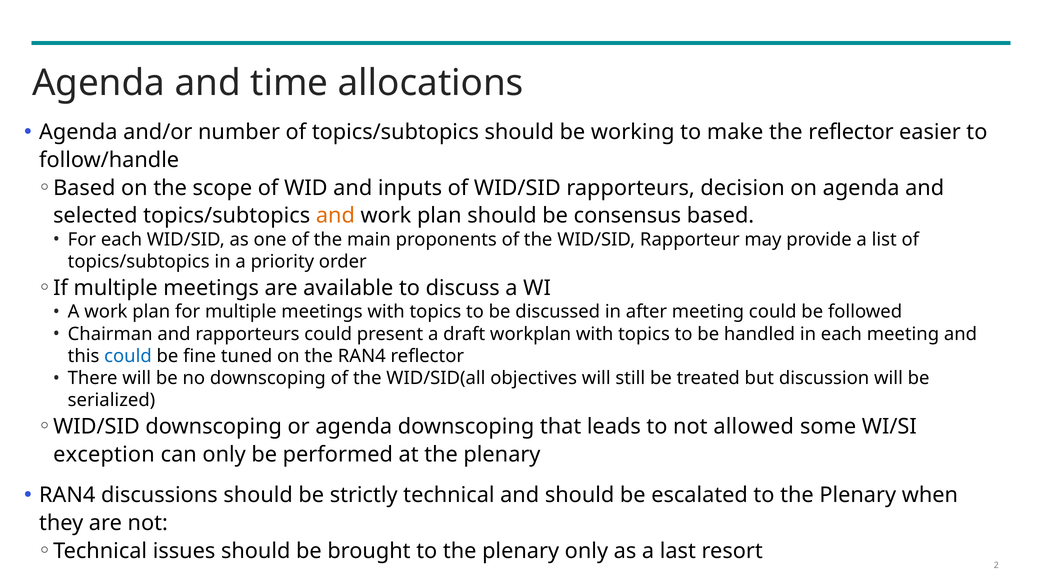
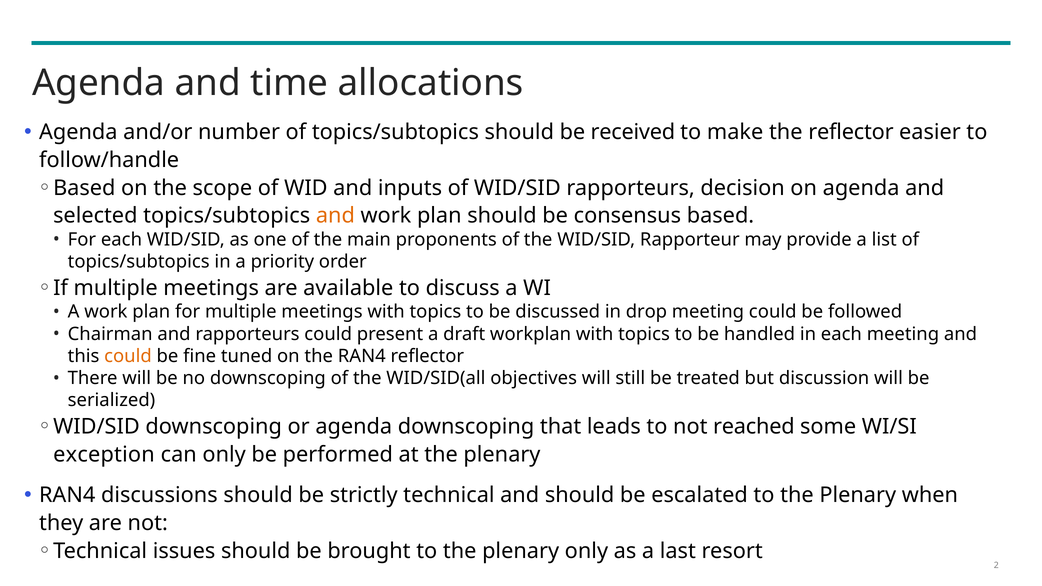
working: working -> received
after: after -> drop
could at (128, 356) colour: blue -> orange
allowed: allowed -> reached
